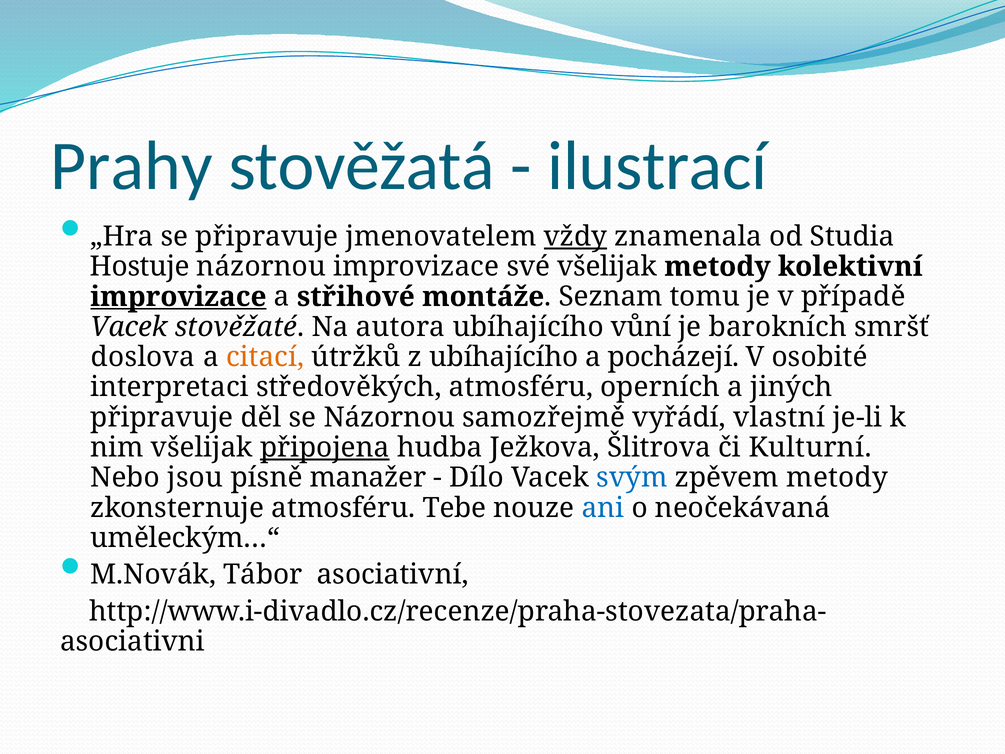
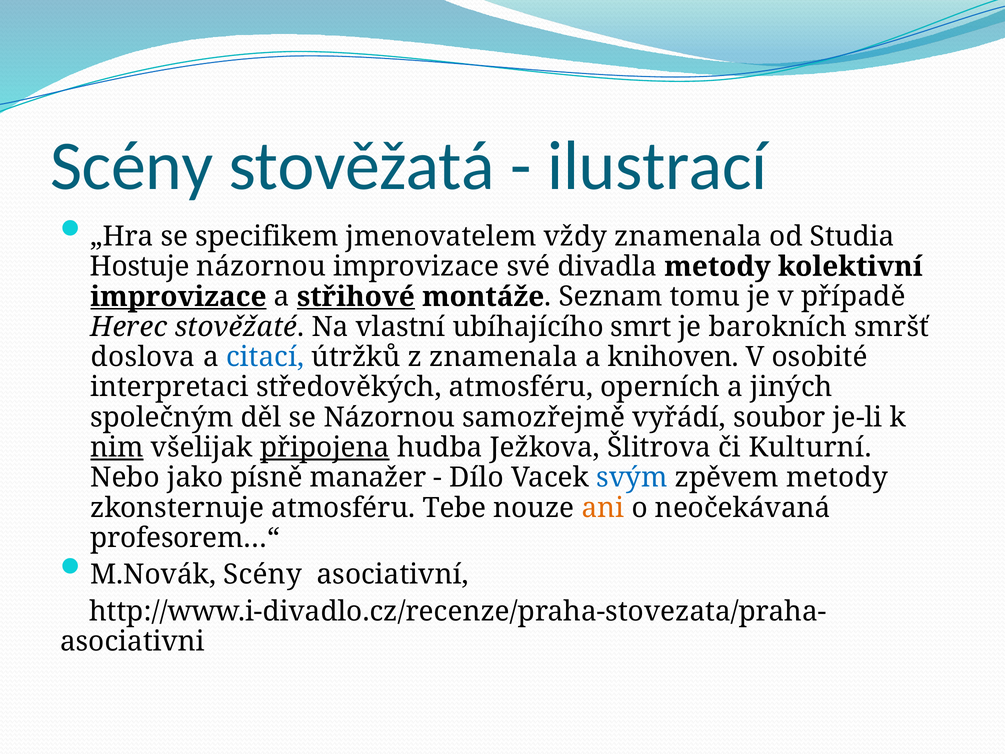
Prahy at (131, 166): Prahy -> Scény
se připravuje: připravuje -> specifikem
vždy underline: present -> none
své všelijak: všelijak -> divadla
střihové underline: none -> present
Vacek at (129, 327): Vacek -> Herec
autora: autora -> vlastní
vůní: vůní -> smrt
citací colour: orange -> blue
z ubíhajícího: ubíhajícího -> znamenala
pocházejí: pocházejí -> knihoven
připravuje at (162, 417): připravuje -> společným
vlastní: vlastní -> soubor
nim underline: none -> present
jsou: jsou -> jako
ani colour: blue -> orange
uměleckým…“: uměleckým…“ -> profesorem…“
M.Novák Tábor: Tábor -> Scény
